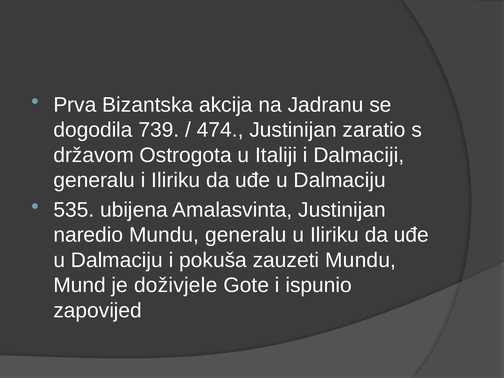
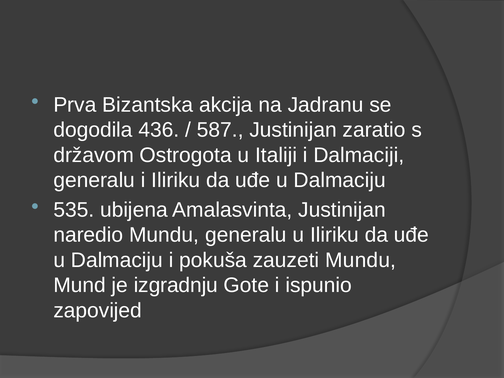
739: 739 -> 436
474: 474 -> 587
doživjele: doživjele -> izgradnju
